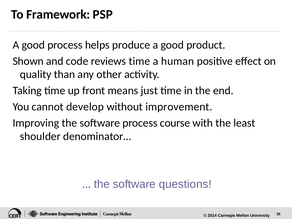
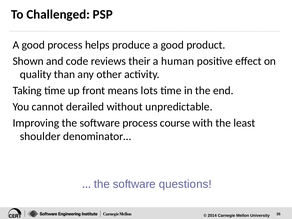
Framework: Framework -> Challenged
reviews time: time -> their
just: just -> lots
develop: develop -> derailed
improvement: improvement -> unpredictable
